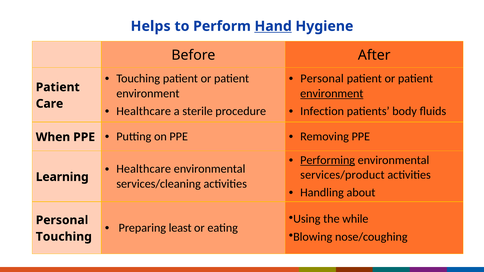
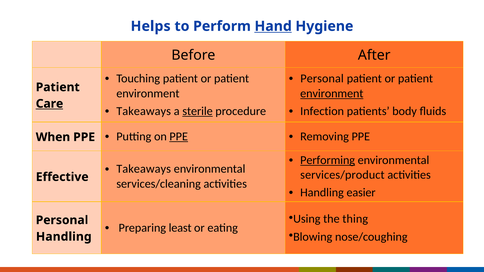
Care underline: none -> present
Healthcare at (144, 111): Healthcare -> Takeaways
sterile underline: none -> present
PPE at (179, 137) underline: none -> present
Healthcare at (144, 169): Healthcare -> Takeaways
Learning: Learning -> Effective
about: about -> easier
while: while -> thing
Touching at (64, 237): Touching -> Handling
